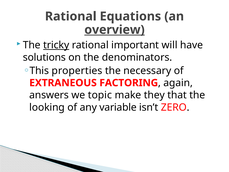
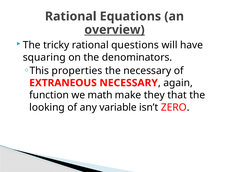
tricky underline: present -> none
important: important -> questions
solutions: solutions -> squaring
EXTRANEOUS FACTORING: FACTORING -> NECESSARY
answers: answers -> function
topic: topic -> math
